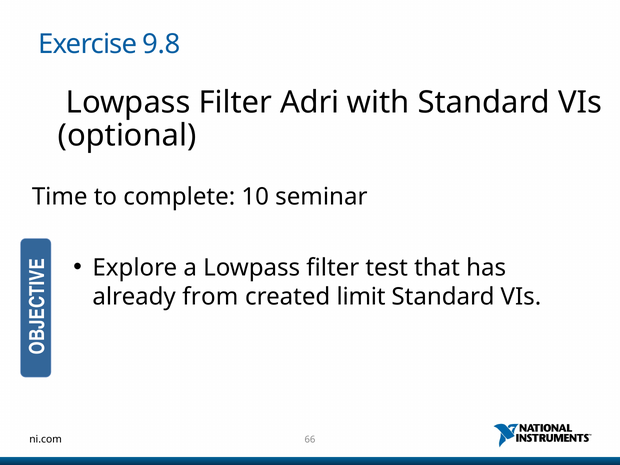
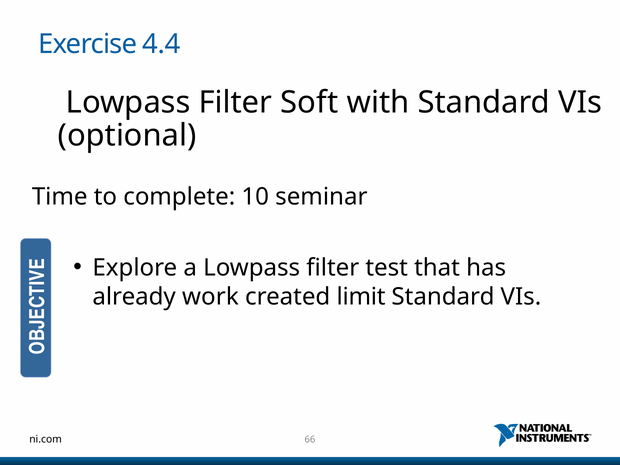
9.8: 9.8 -> 4.4
Adri: Adri -> Soft
from: from -> work
